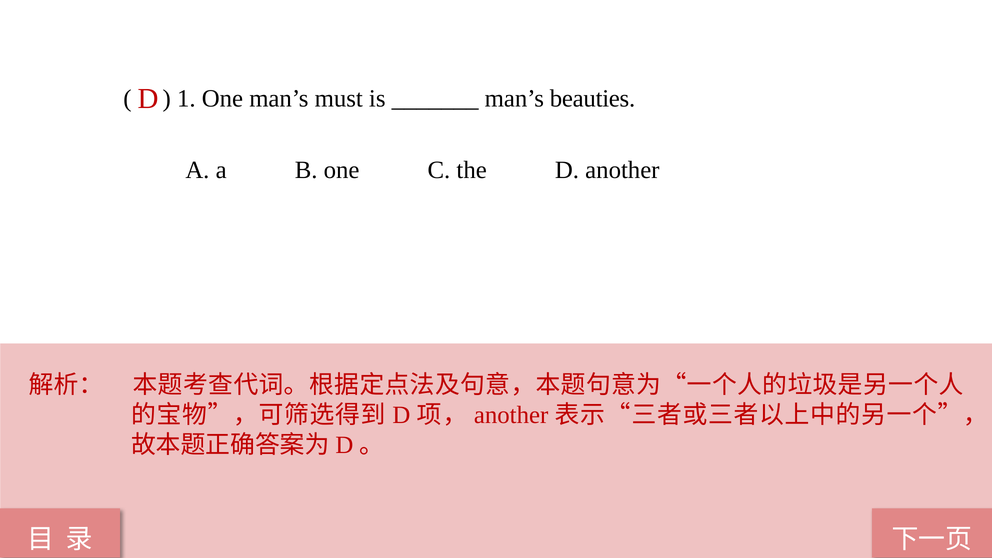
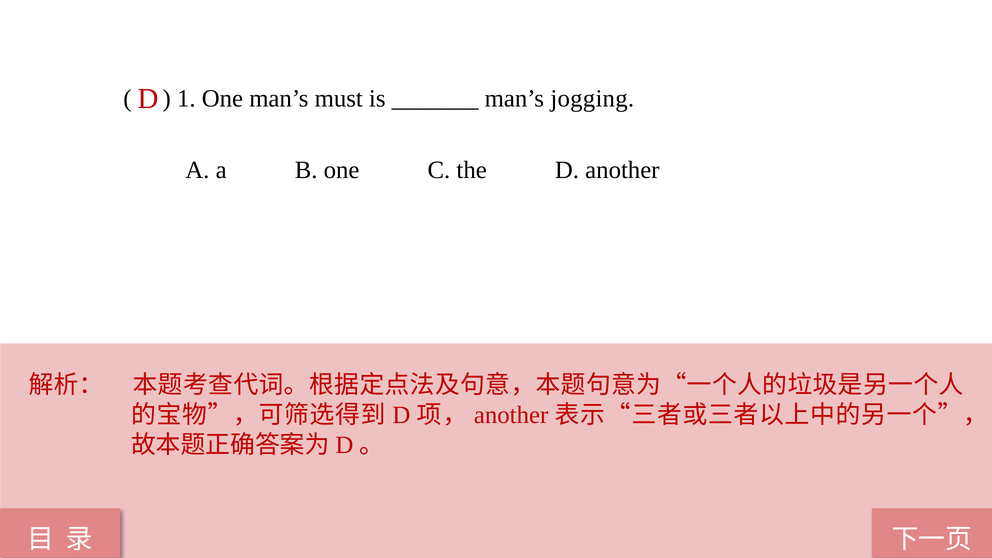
beauties: beauties -> jogging
